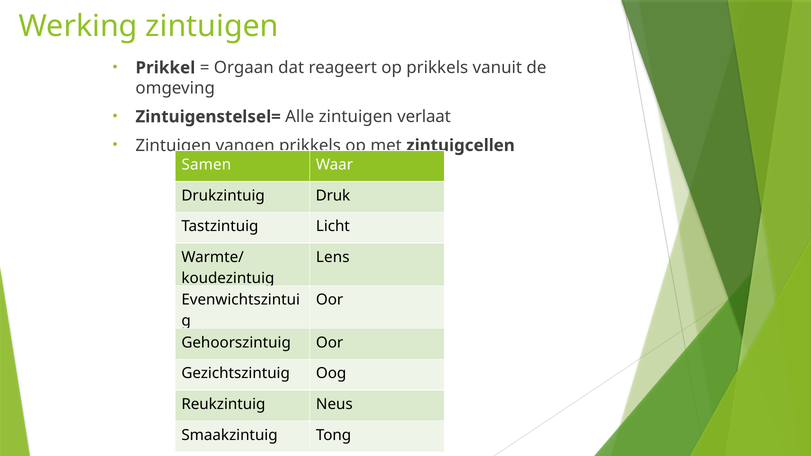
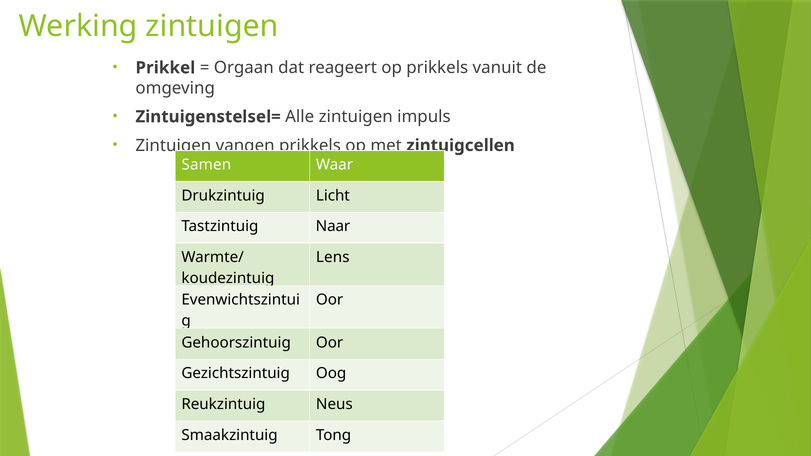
verlaat: verlaat -> impuls
Druk: Druk -> Licht
Licht: Licht -> Naar
